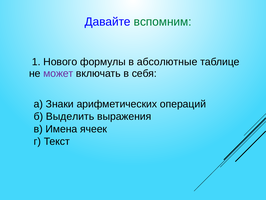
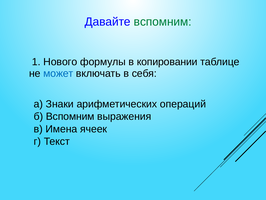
абсолютные: абсолютные -> копировании
может colour: purple -> blue
б Выделить: Выделить -> Вспомним
